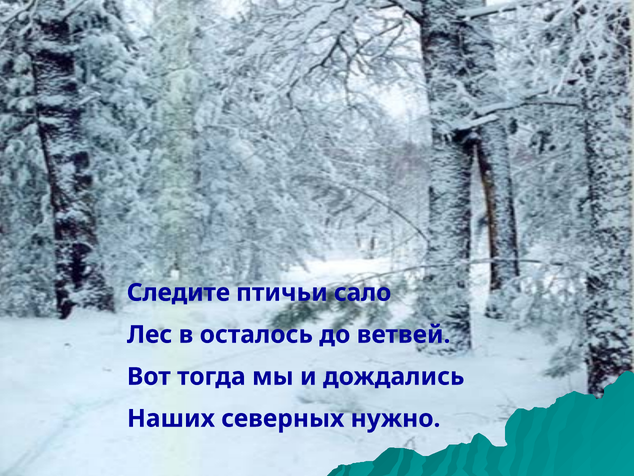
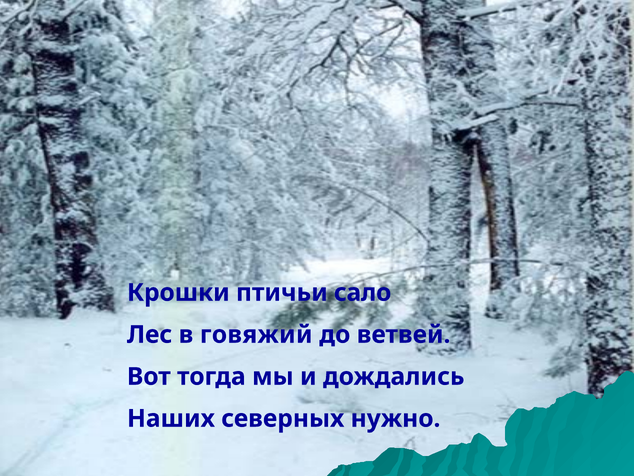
Следите: Следите -> Крошки
осталось: осталось -> говяжий
